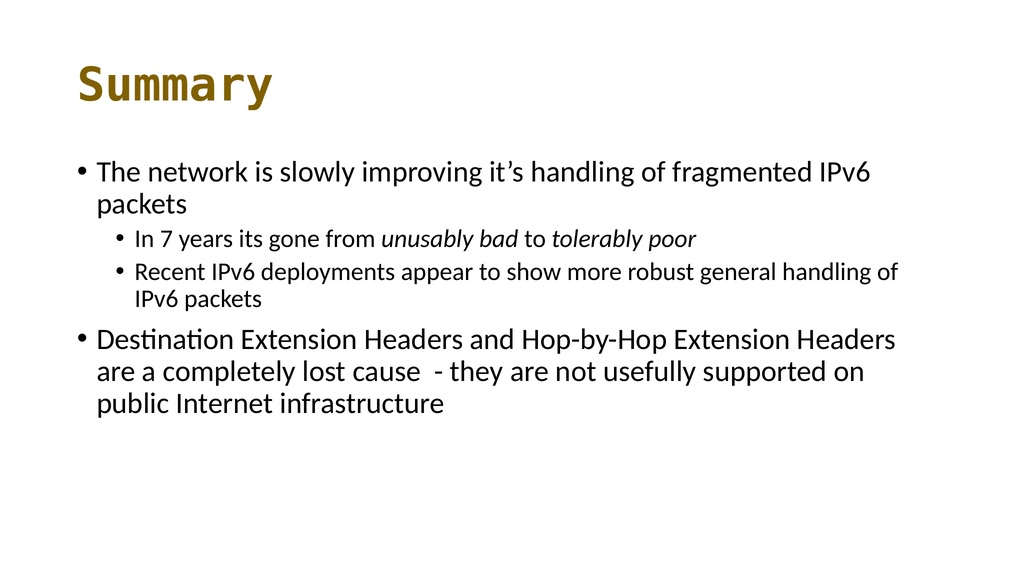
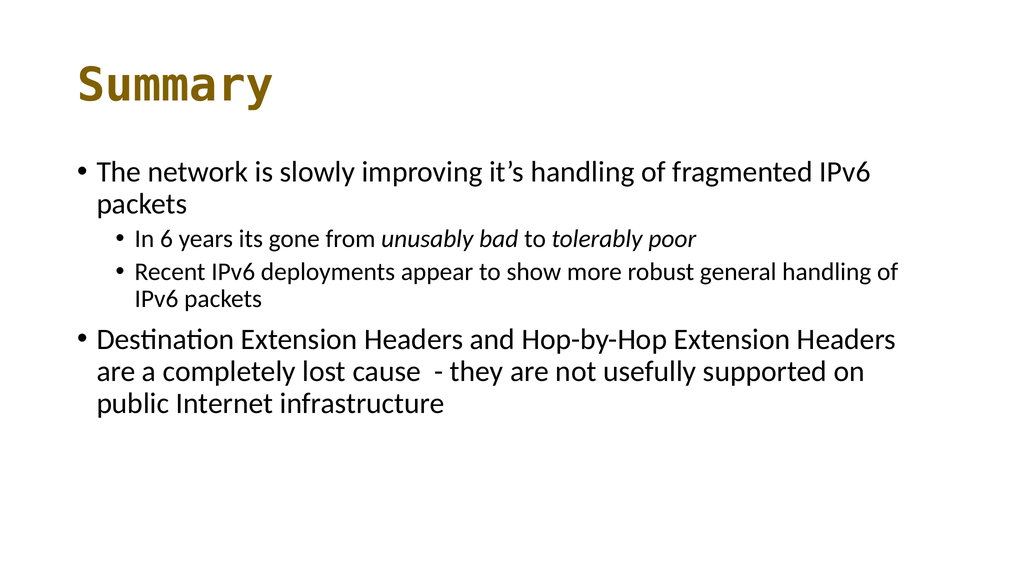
7: 7 -> 6
